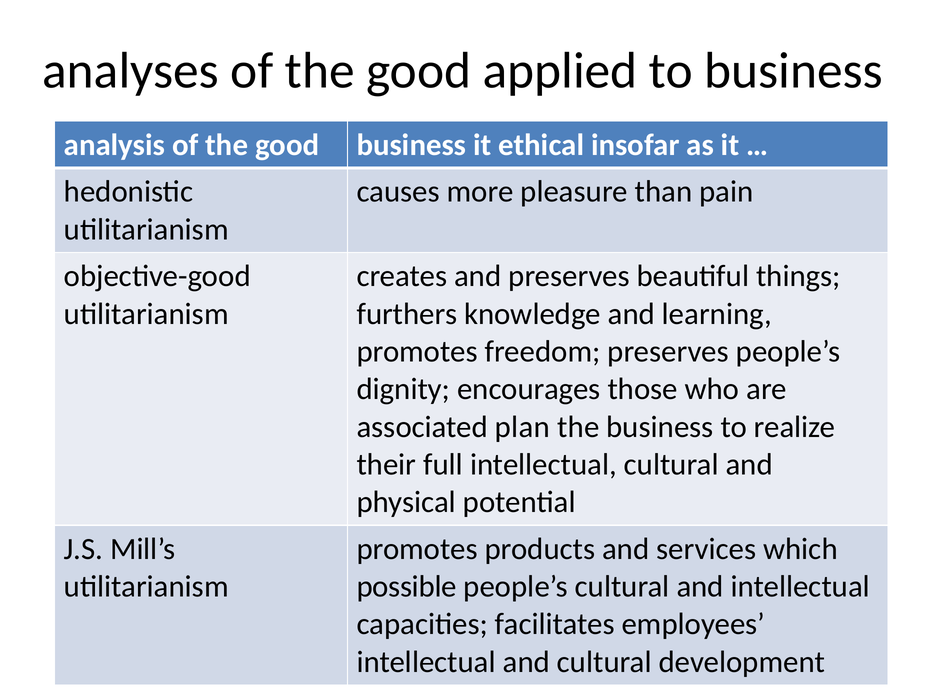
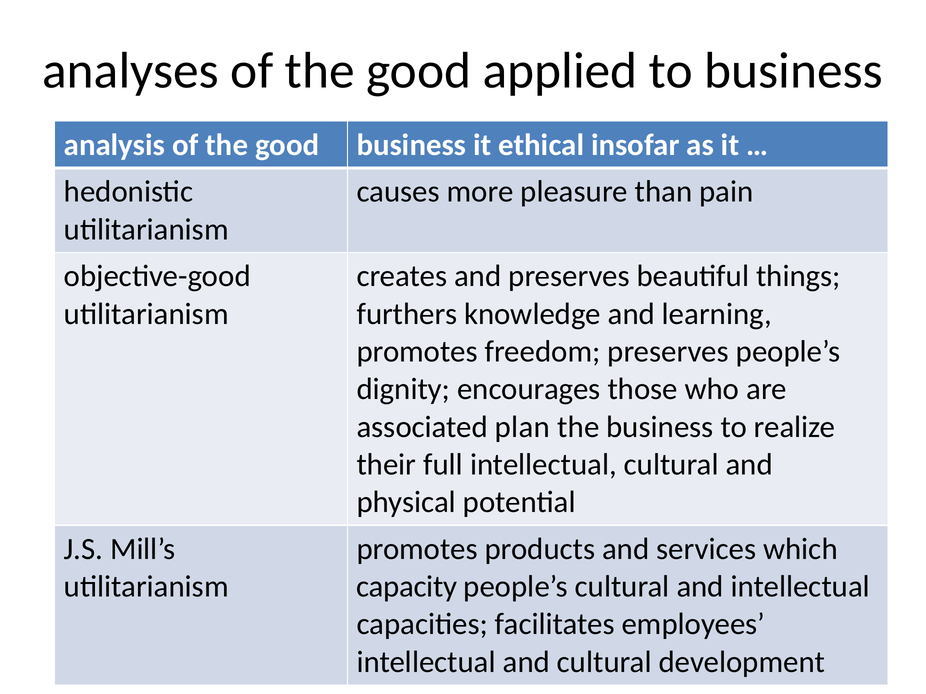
possible: possible -> capacity
